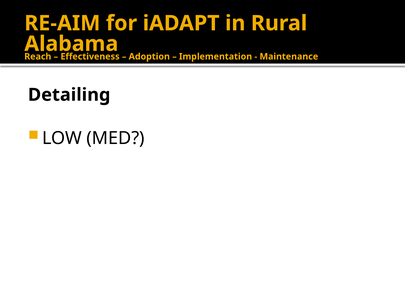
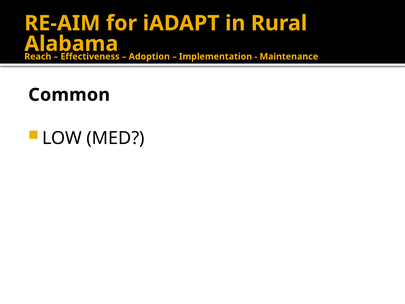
Detailing: Detailing -> Common
